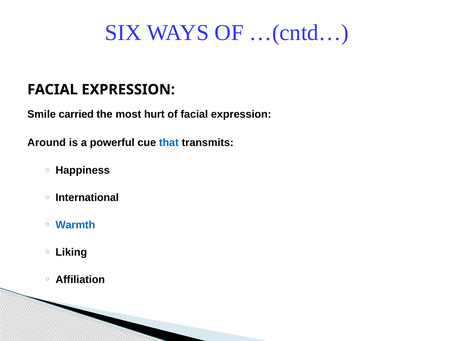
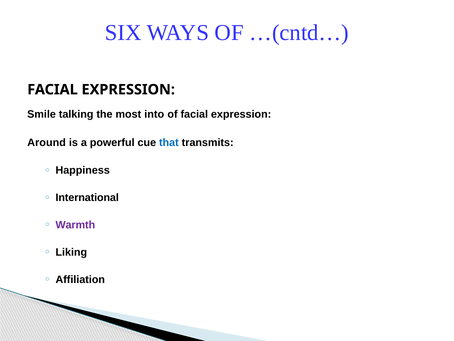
carried: carried -> talking
hurt: hurt -> into
Warmth colour: blue -> purple
